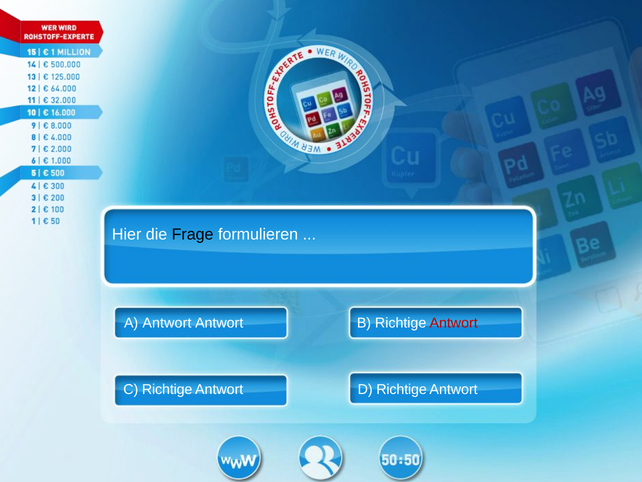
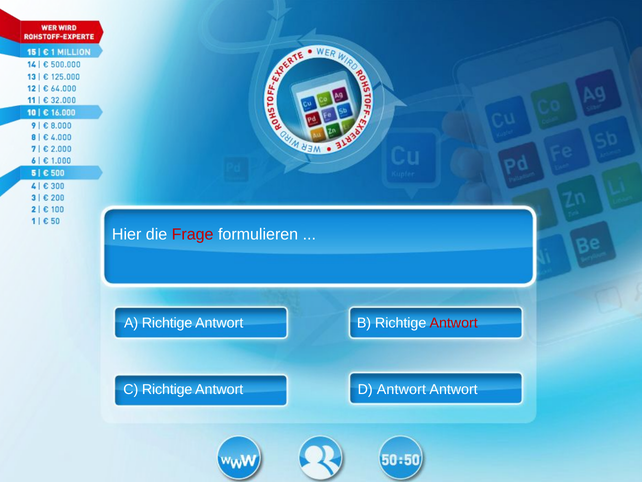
Frage colour: black -> red
A Antwort: Antwort -> Richtige
D Richtige: Richtige -> Antwort
